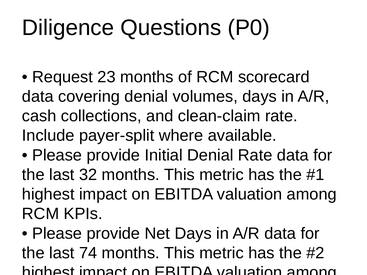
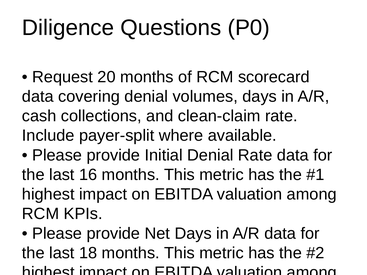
23: 23 -> 20
32: 32 -> 16
74: 74 -> 18
